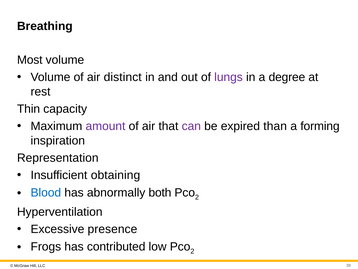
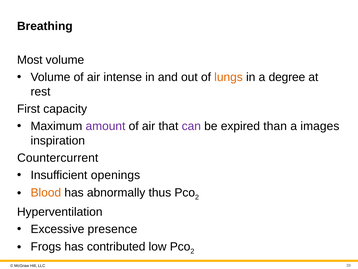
distinct: distinct -> intense
lungs colour: purple -> orange
Thin: Thin -> First
forming: forming -> images
Representation: Representation -> Countercurrent
obtaining: obtaining -> openings
Blood colour: blue -> orange
both: both -> thus
